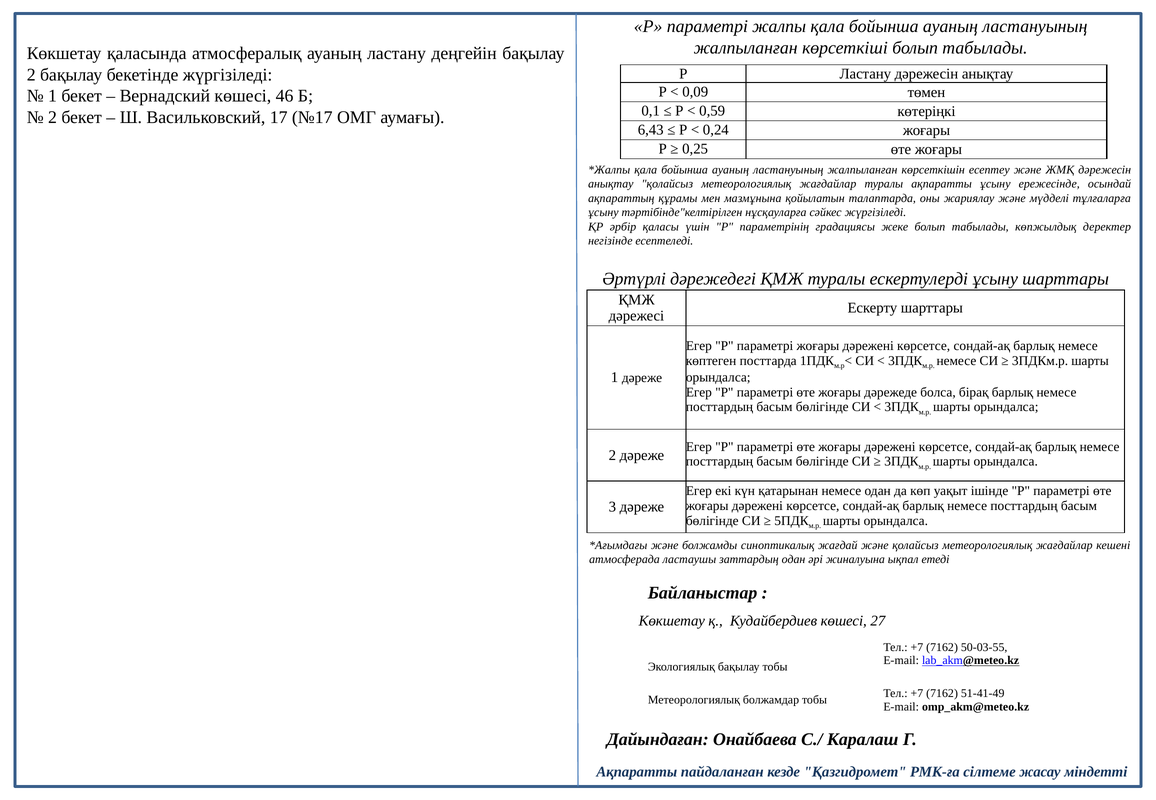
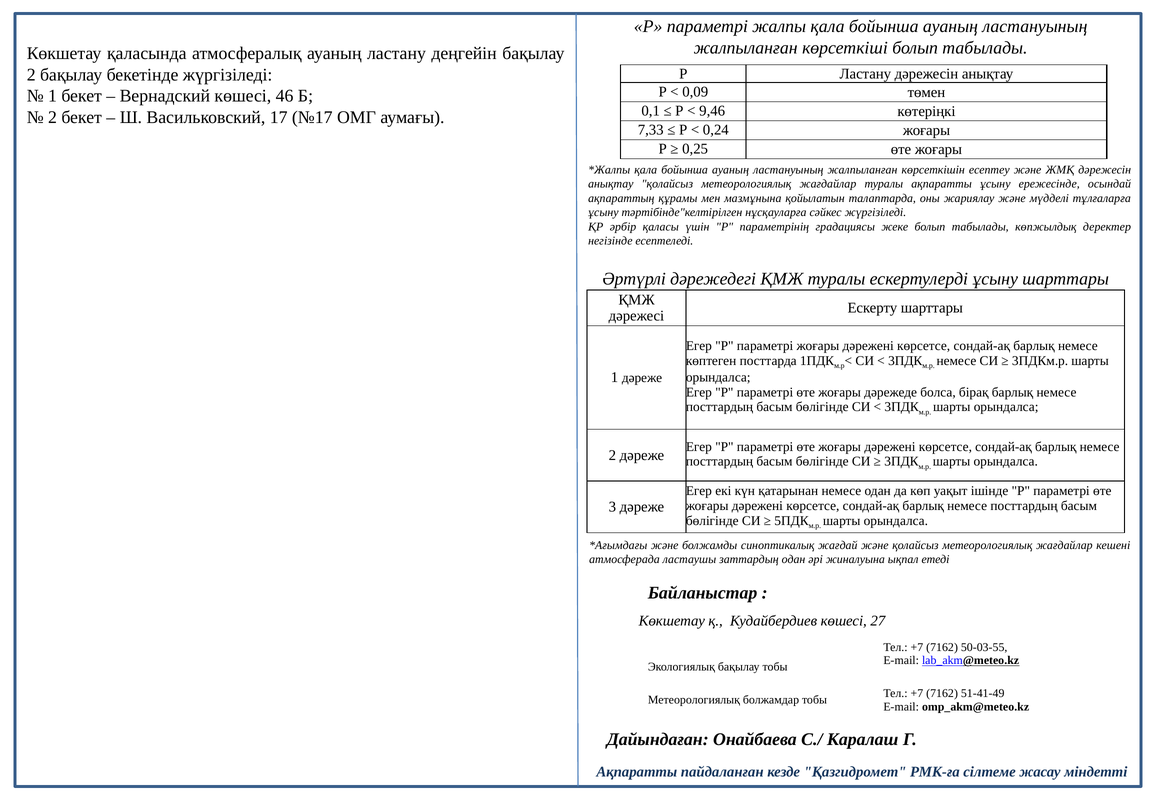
0,59: 0,59 -> 9,46
6,43: 6,43 -> 7,33
